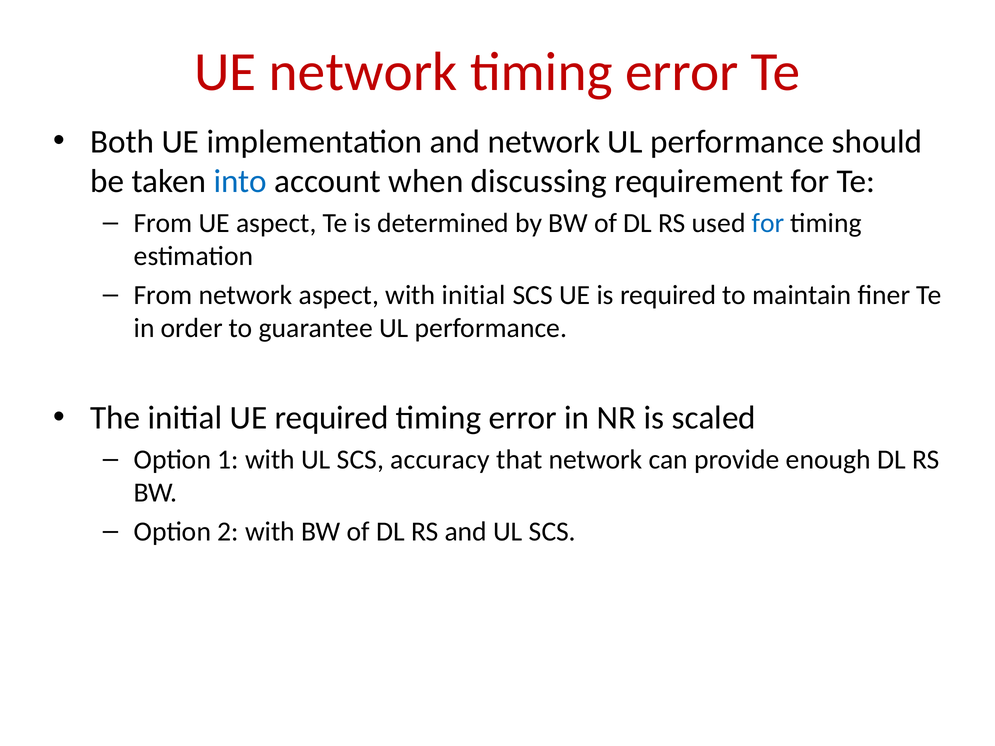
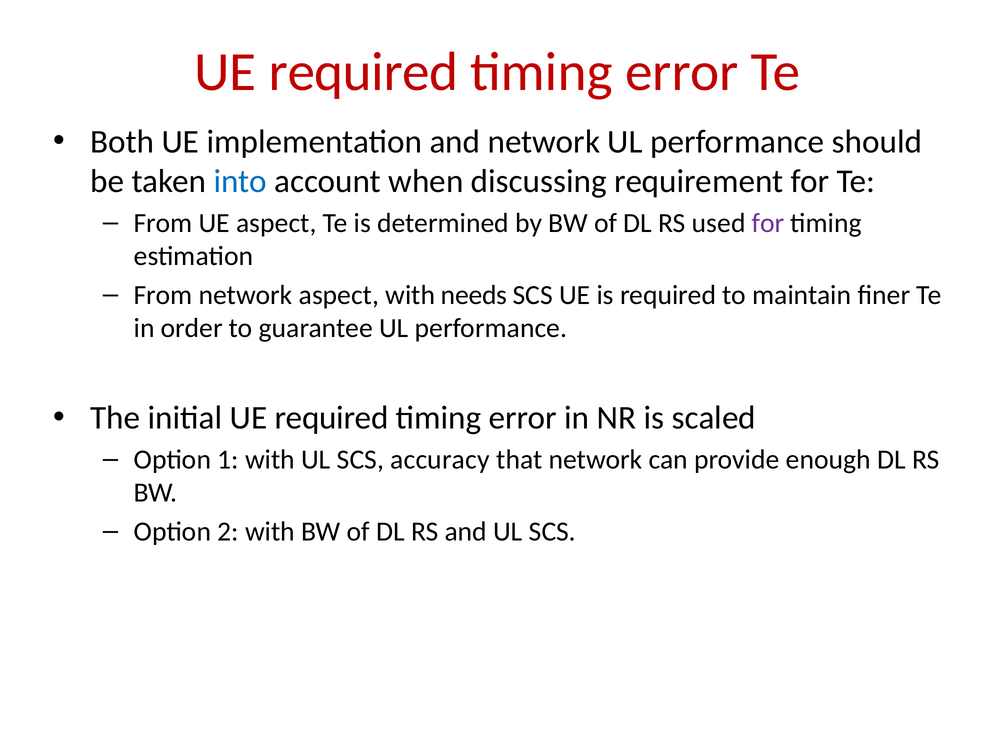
network at (363, 72): network -> required
for at (768, 223) colour: blue -> purple
with initial: initial -> needs
